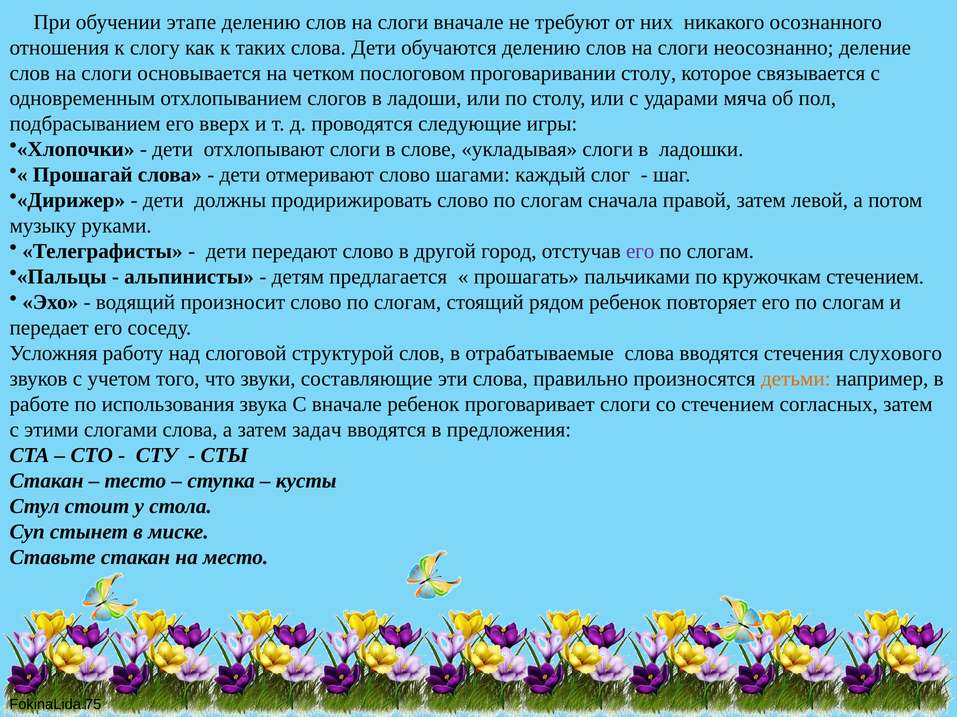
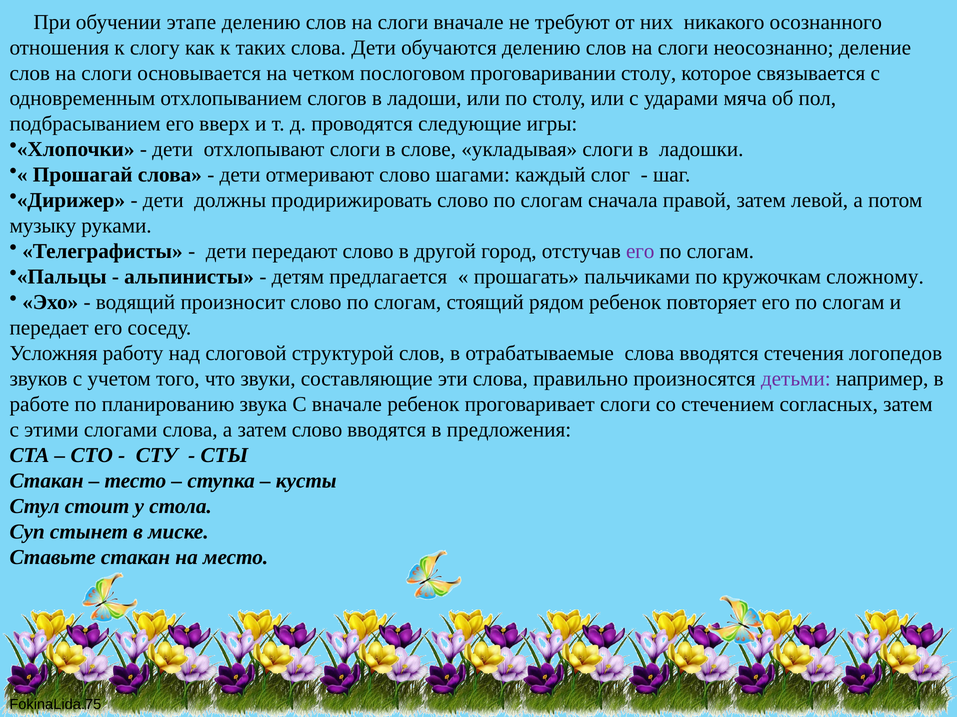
кружочкам стечением: стечением -> сложному
слухового: слухового -> логопедов
детьми colour: orange -> purple
использования: использования -> планированию
затем задач: задач -> слово
